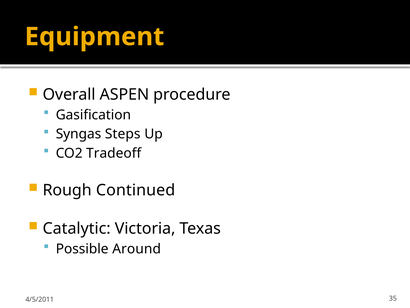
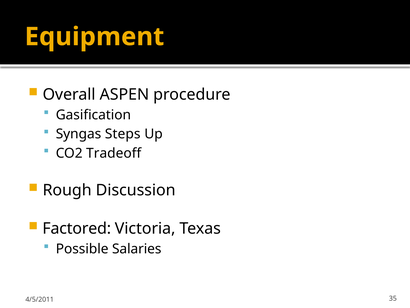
Continued: Continued -> Discussion
Catalytic: Catalytic -> Factored
Around: Around -> Salaries
